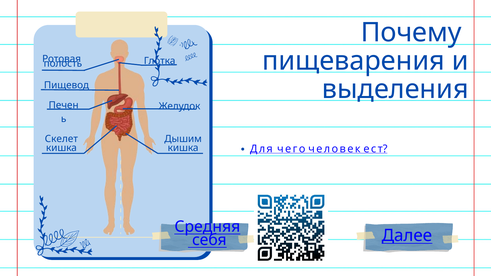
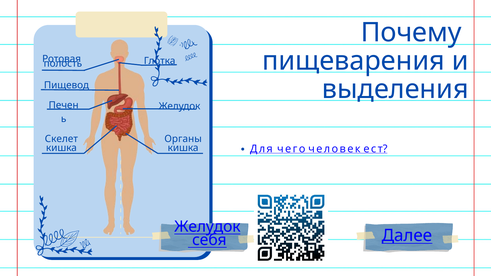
Дышим: Дышим -> Органы
Средняя at (207, 227): Средняя -> Желудок
